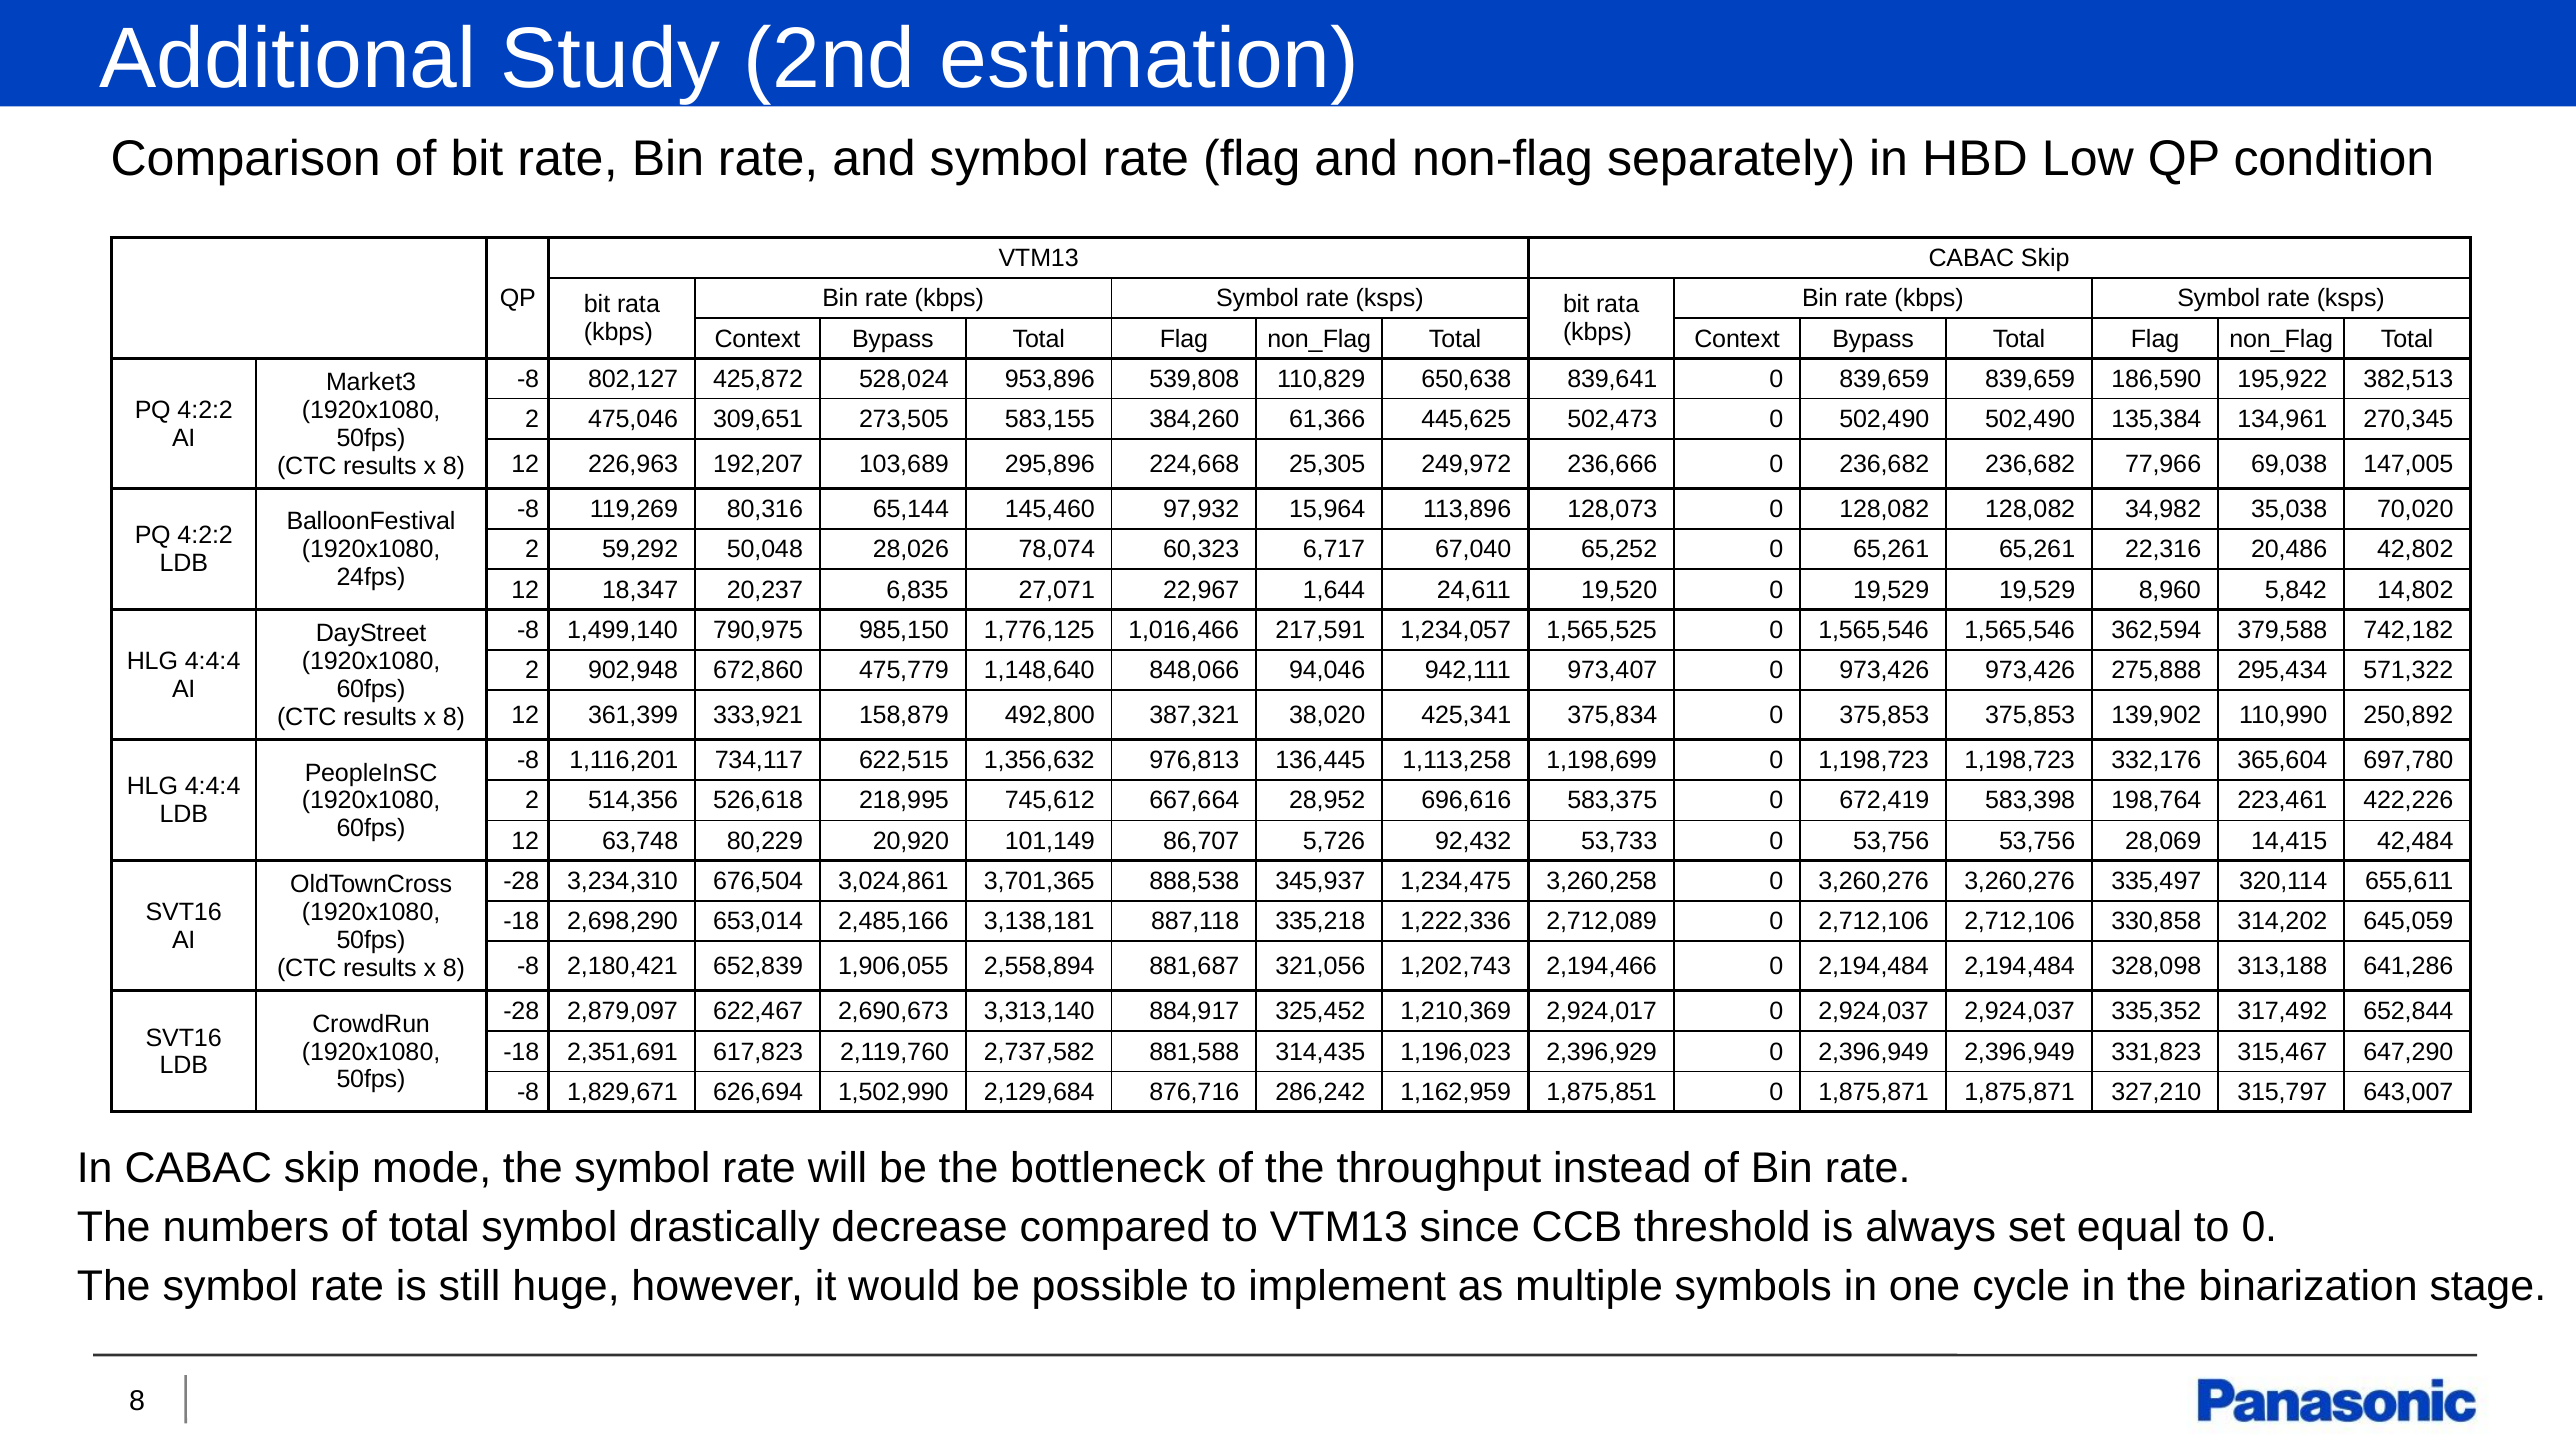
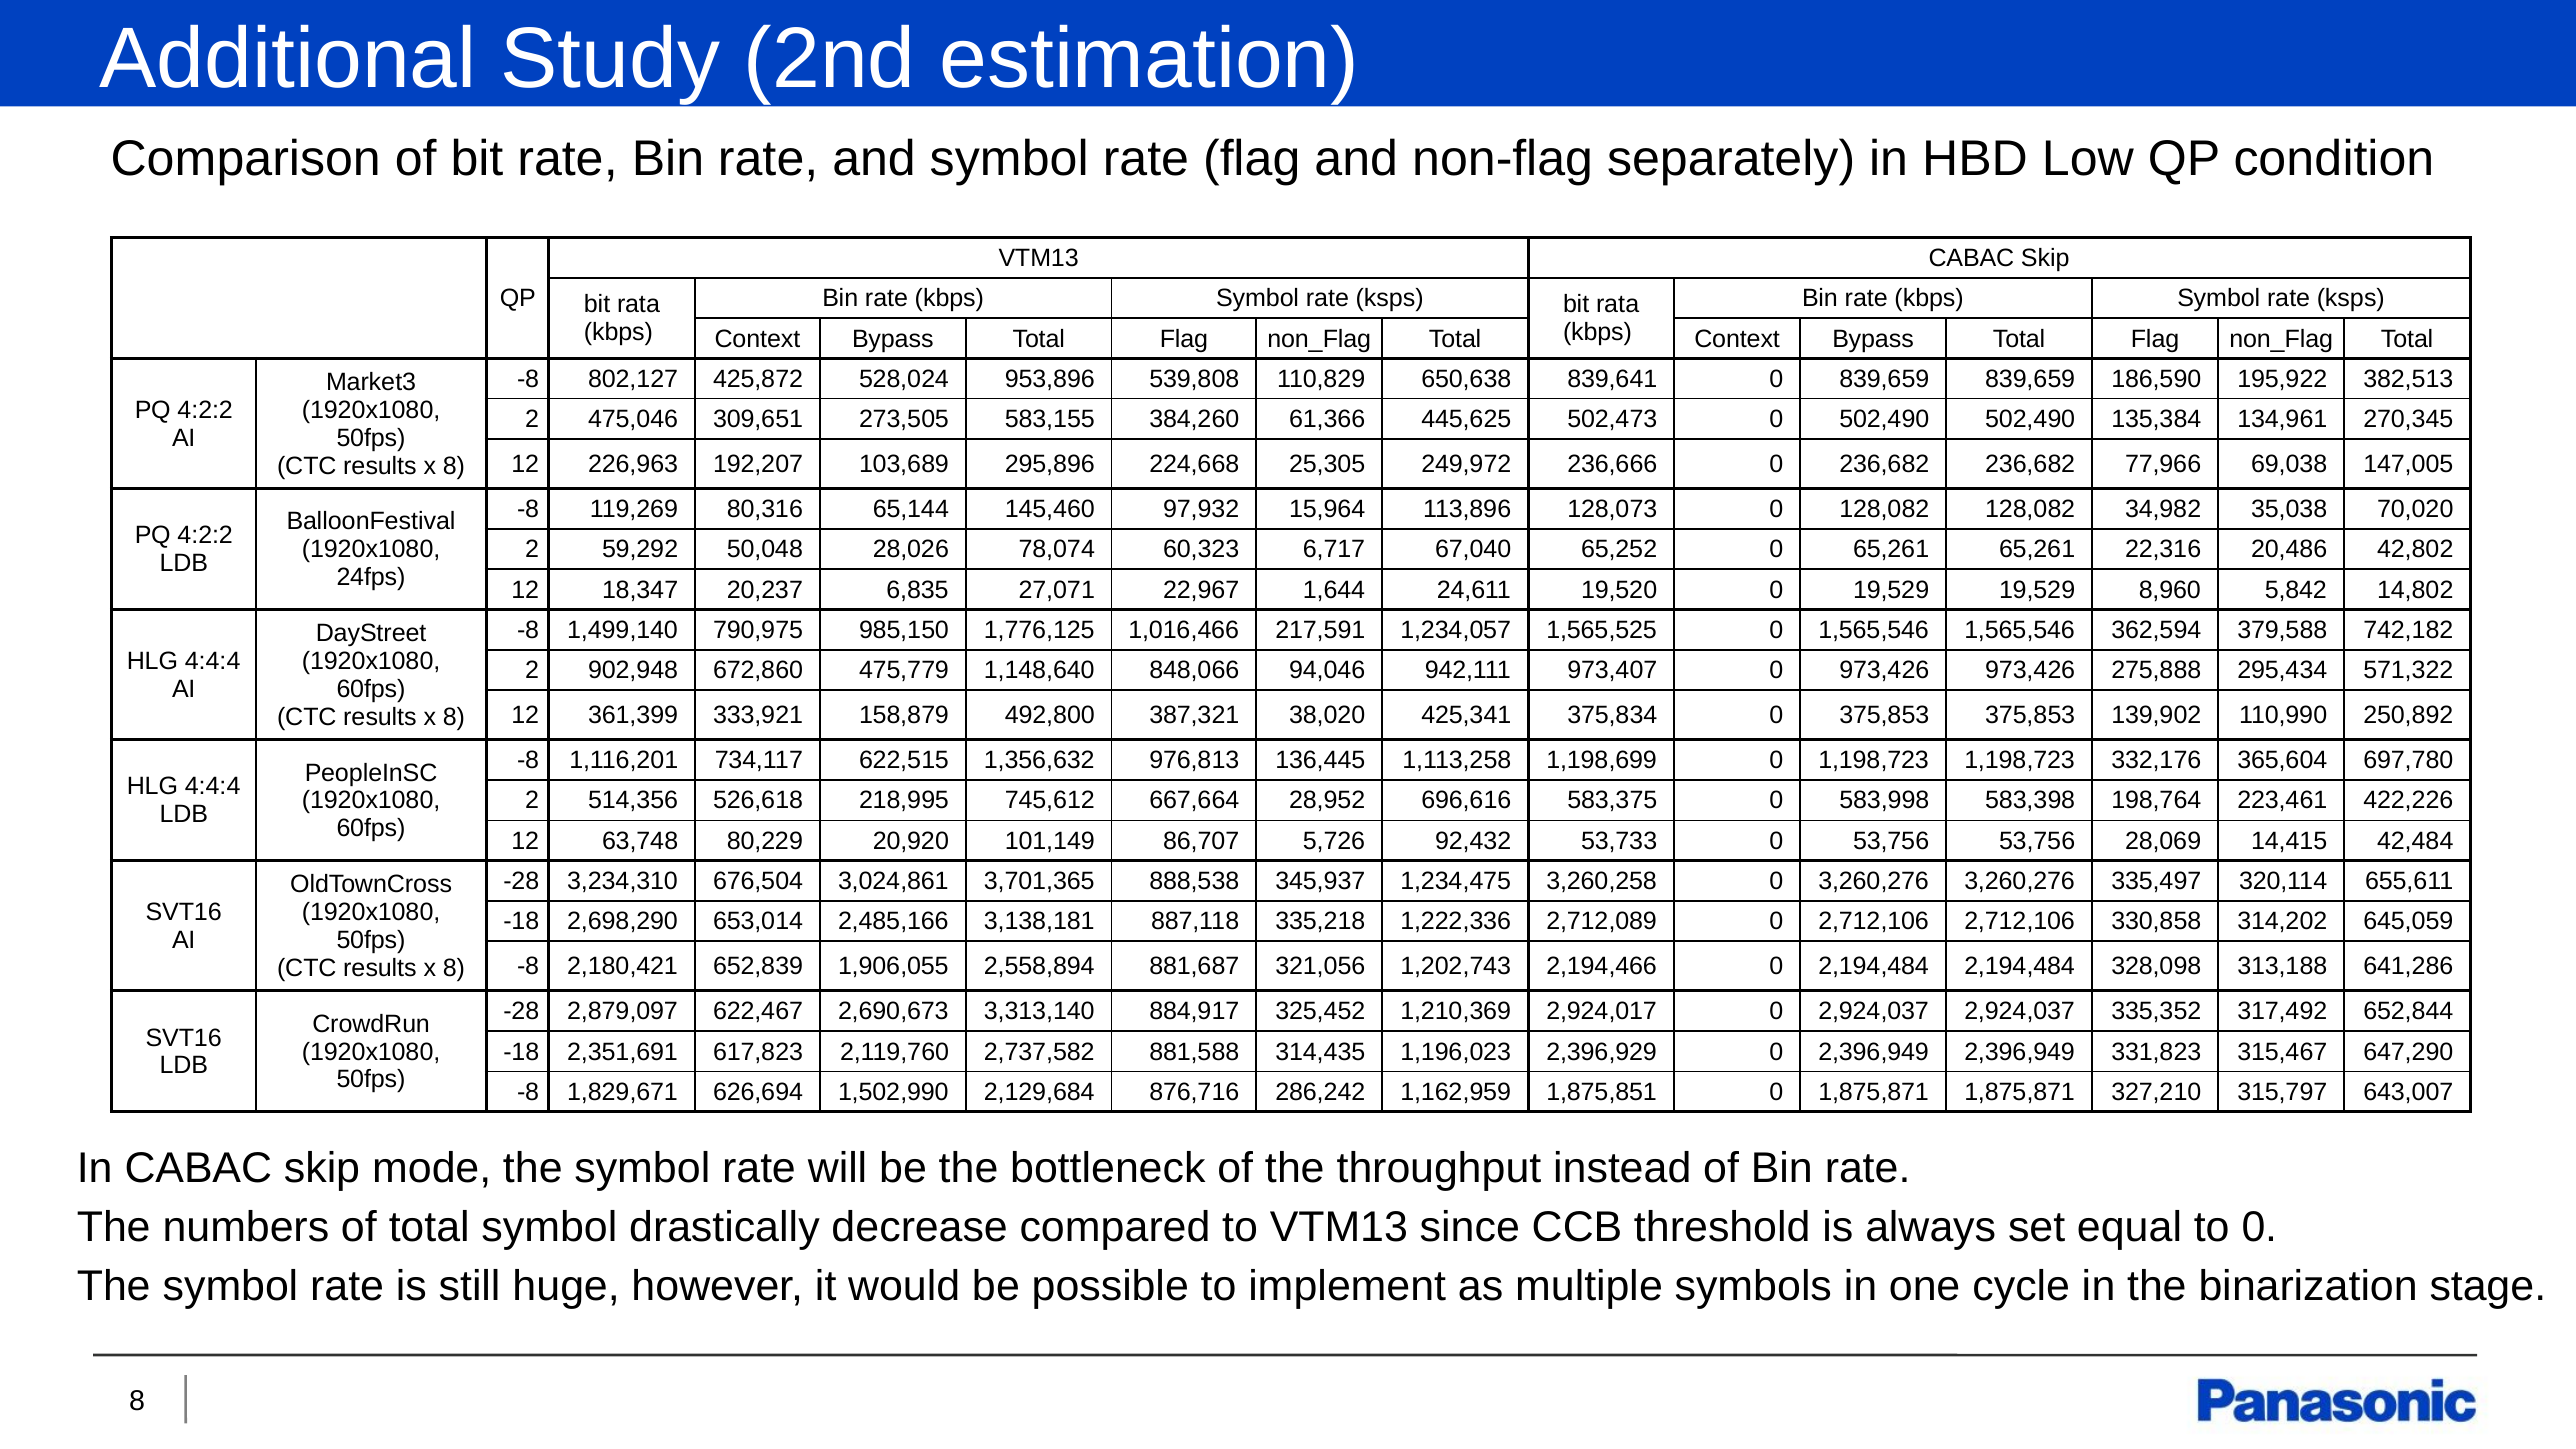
672,419: 672,419 -> 583,998
